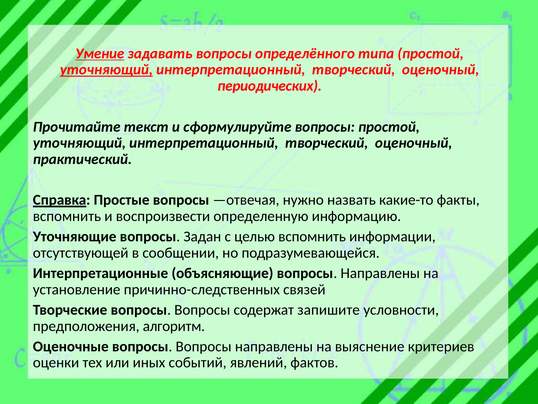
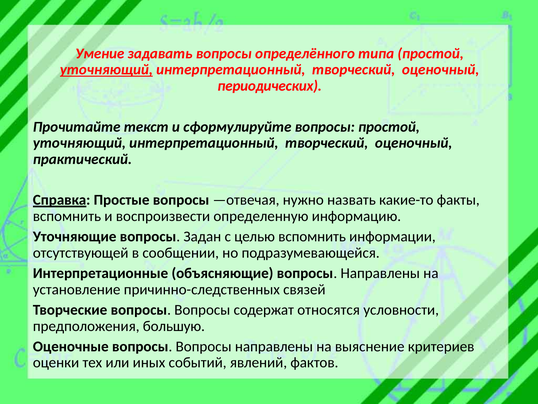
Умение underline: present -> none
запишите: запишите -> относятся
алгоритм: алгоритм -> большую
